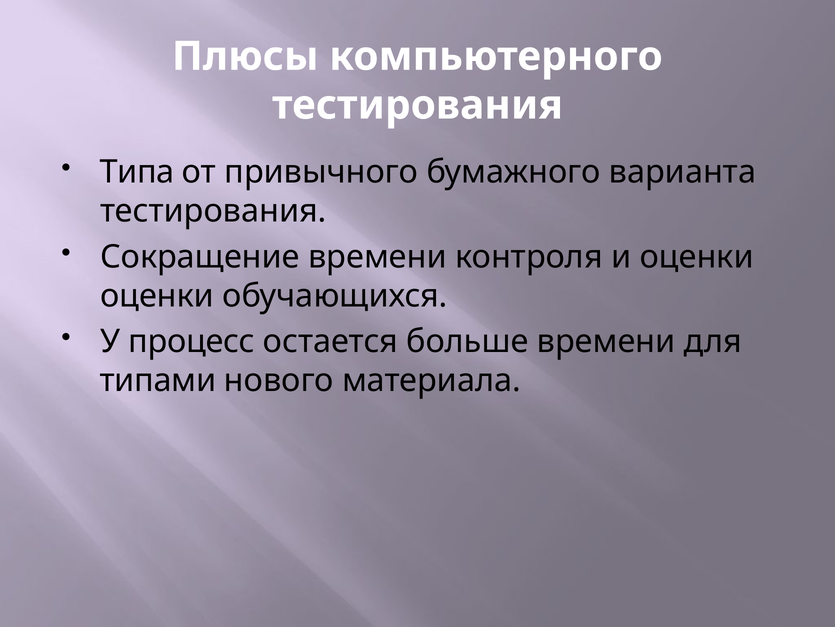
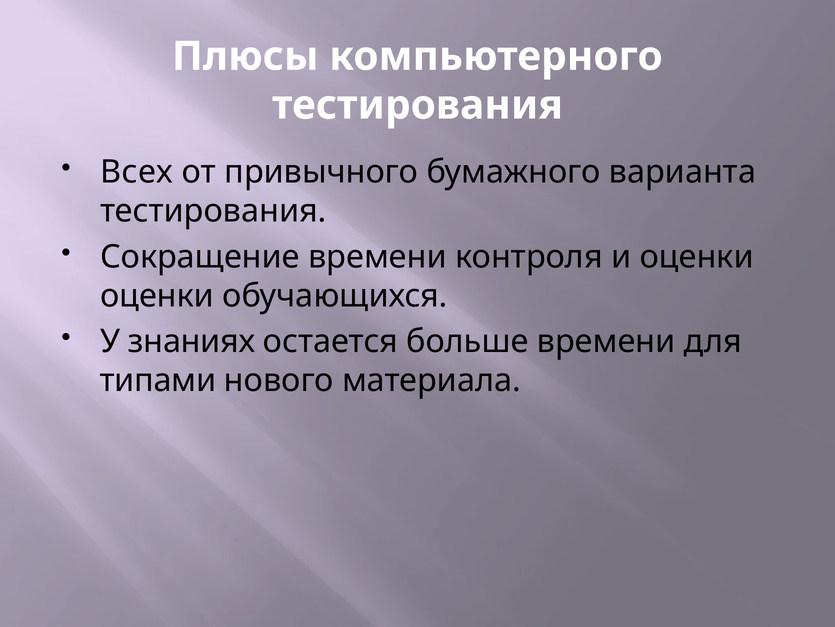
Типа: Типа -> Всех
процесс: процесс -> знаниях
